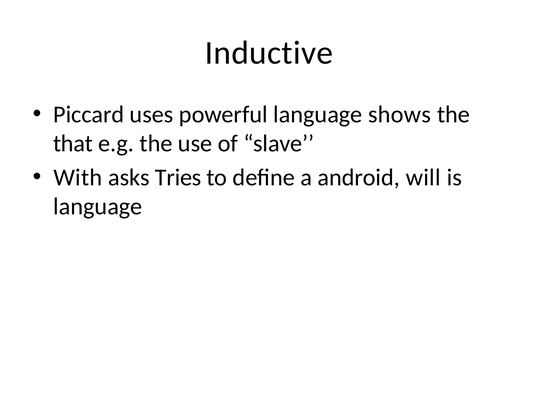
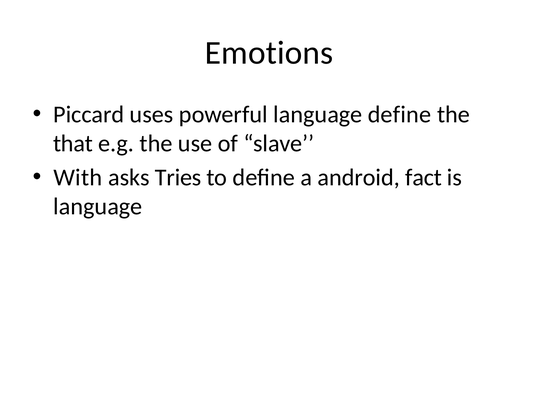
Inductive: Inductive -> Emotions
language shows: shows -> define
will: will -> fact
